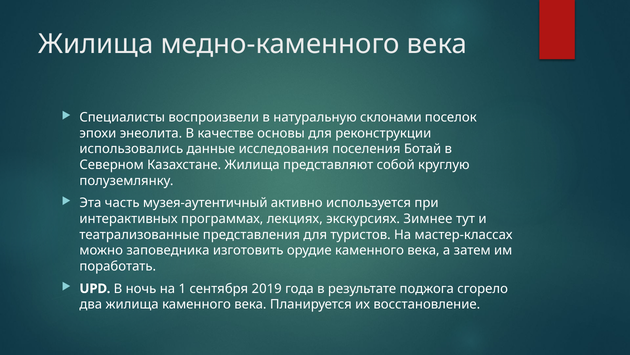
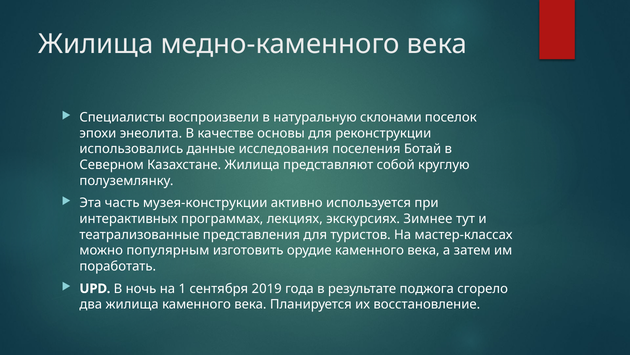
музея-аутентичный: музея-аутентичный -> музея-конструкции
заповедника: заповедника -> популярным
